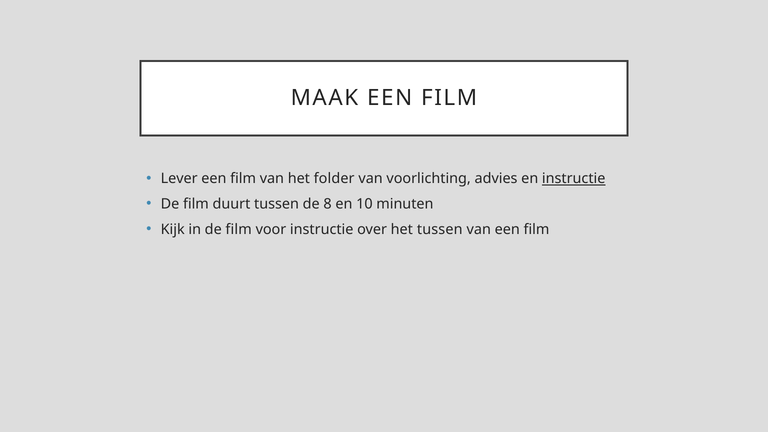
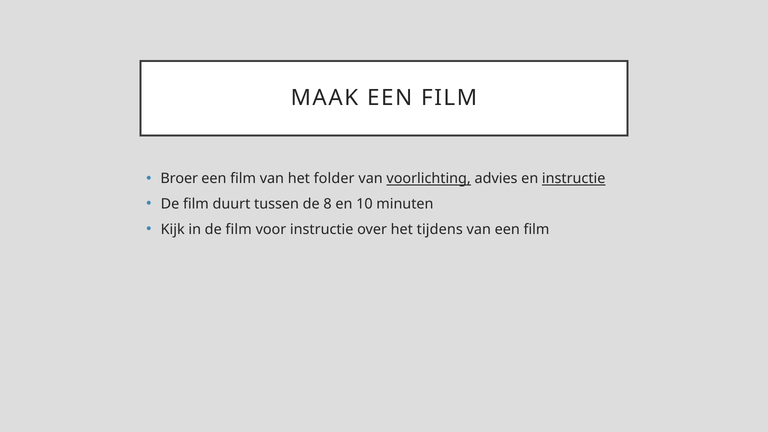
Lever: Lever -> Broer
voorlichting underline: none -> present
het tussen: tussen -> tijdens
